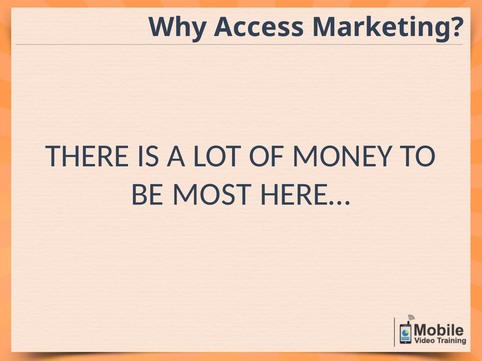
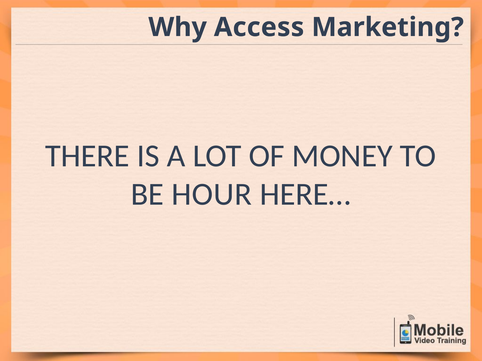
MOST: MOST -> HOUR
